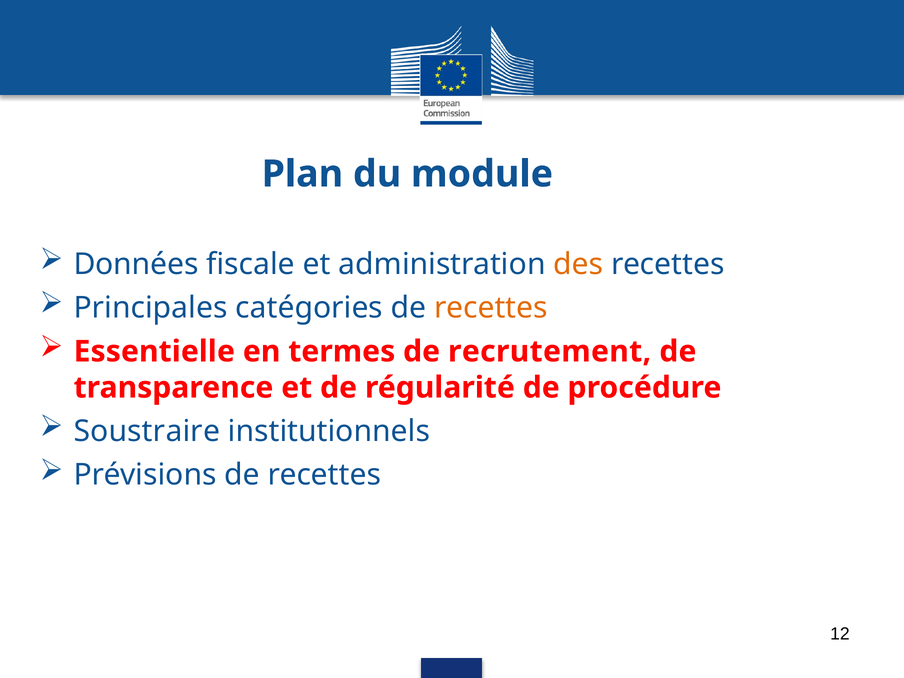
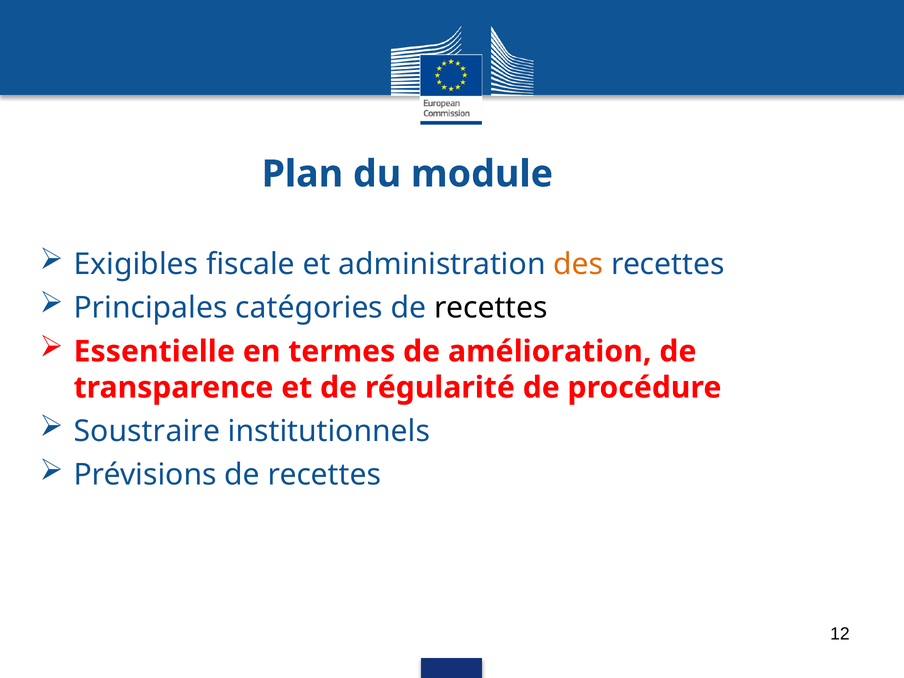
Données: Données -> Exigibles
recettes at (491, 308) colour: orange -> black
recrutement: recrutement -> amélioration
